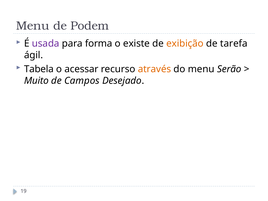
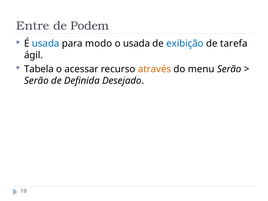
Menu at (33, 26): Menu -> Entre
usada at (46, 44) colour: purple -> blue
forma: forma -> modo
o existe: existe -> usada
exibição colour: orange -> blue
Muito at (36, 81): Muito -> Serão
Campos: Campos -> Definida
